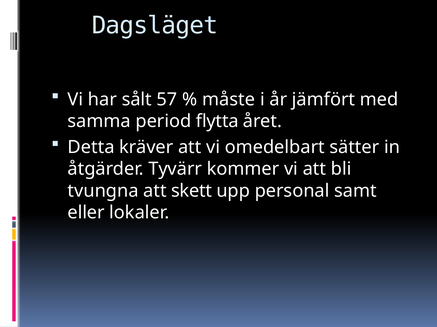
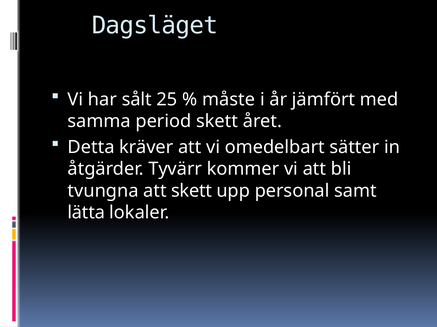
57: 57 -> 25
period flytta: flytta -> skett
eller: eller -> lätta
